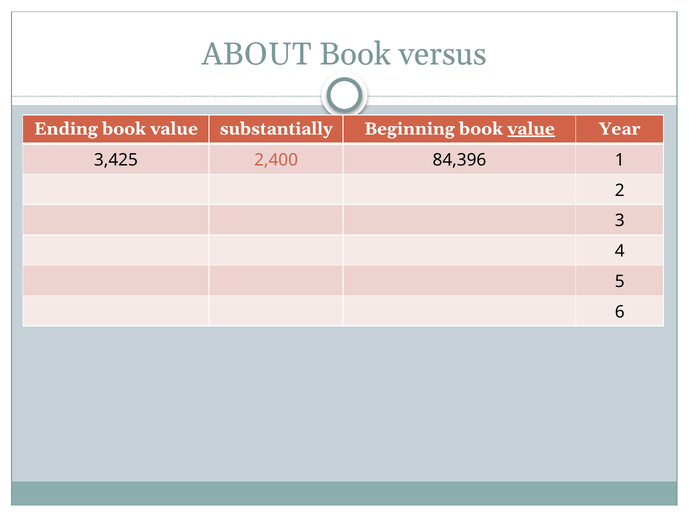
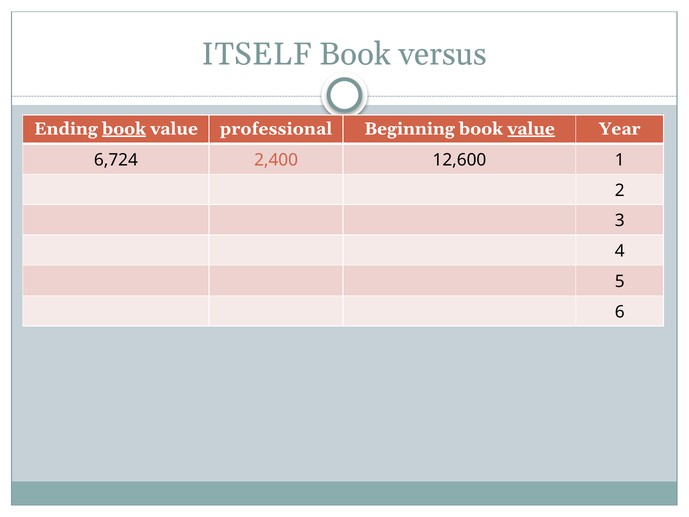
ABOUT: ABOUT -> ITSELF
book at (124, 129) underline: none -> present
substantially: substantially -> professional
3,425: 3,425 -> 6,724
84,396: 84,396 -> 12,600
